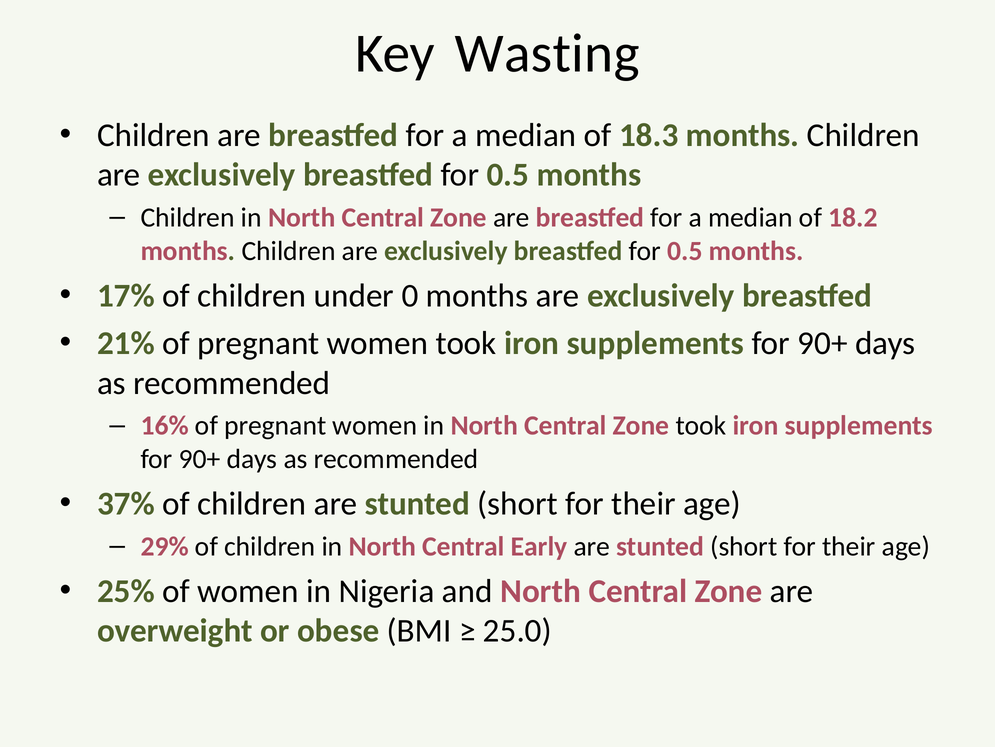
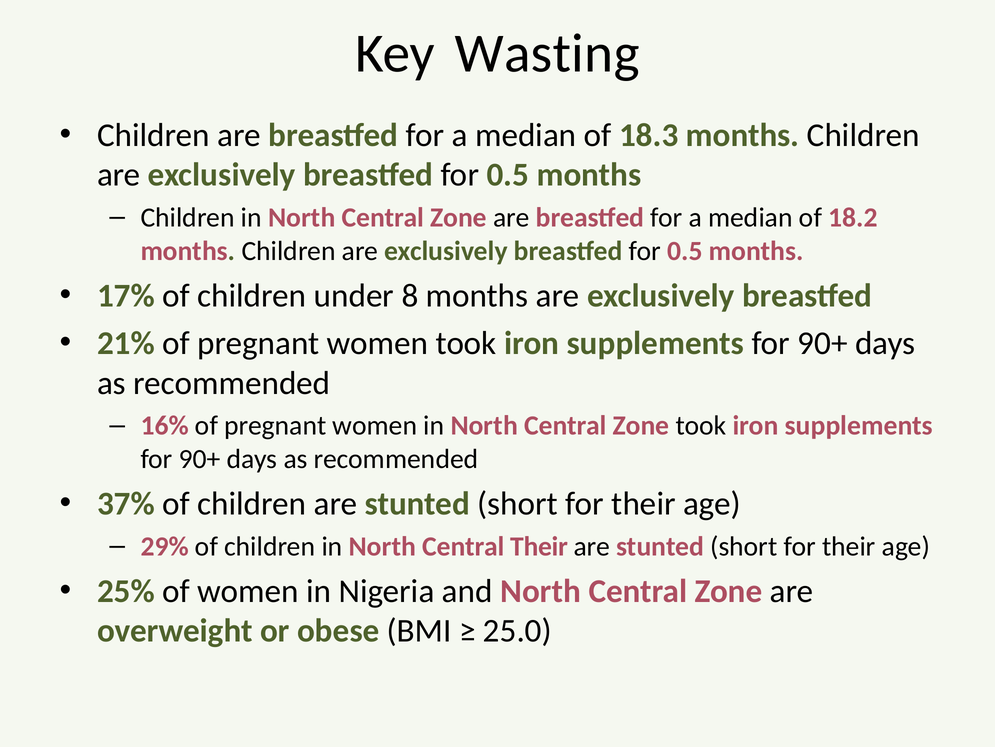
0: 0 -> 8
Central Early: Early -> Their
